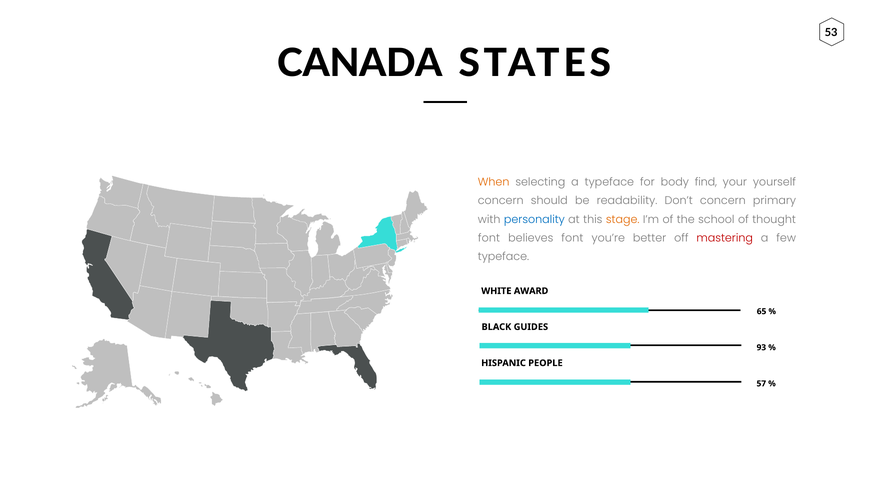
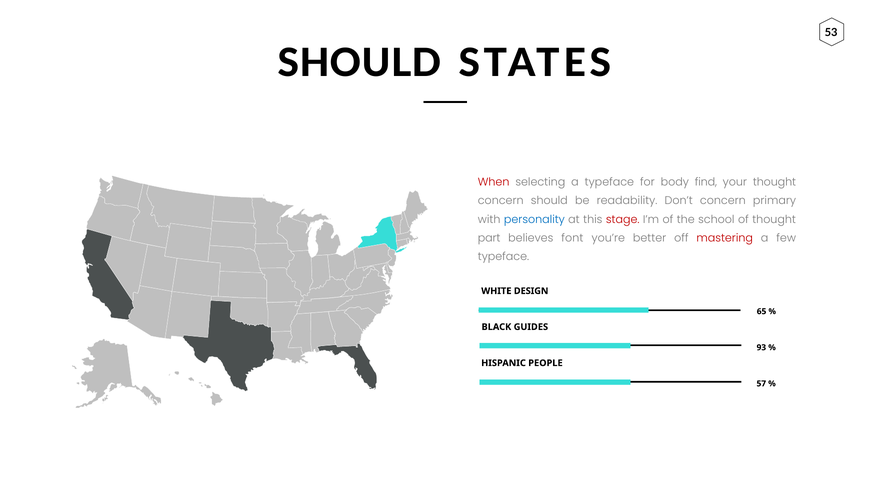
CANADA at (360, 64): CANADA -> SHOULD
When colour: orange -> red
your yourself: yourself -> thought
stage colour: orange -> red
font at (489, 238): font -> part
AWARD: AWARD -> DESIGN
